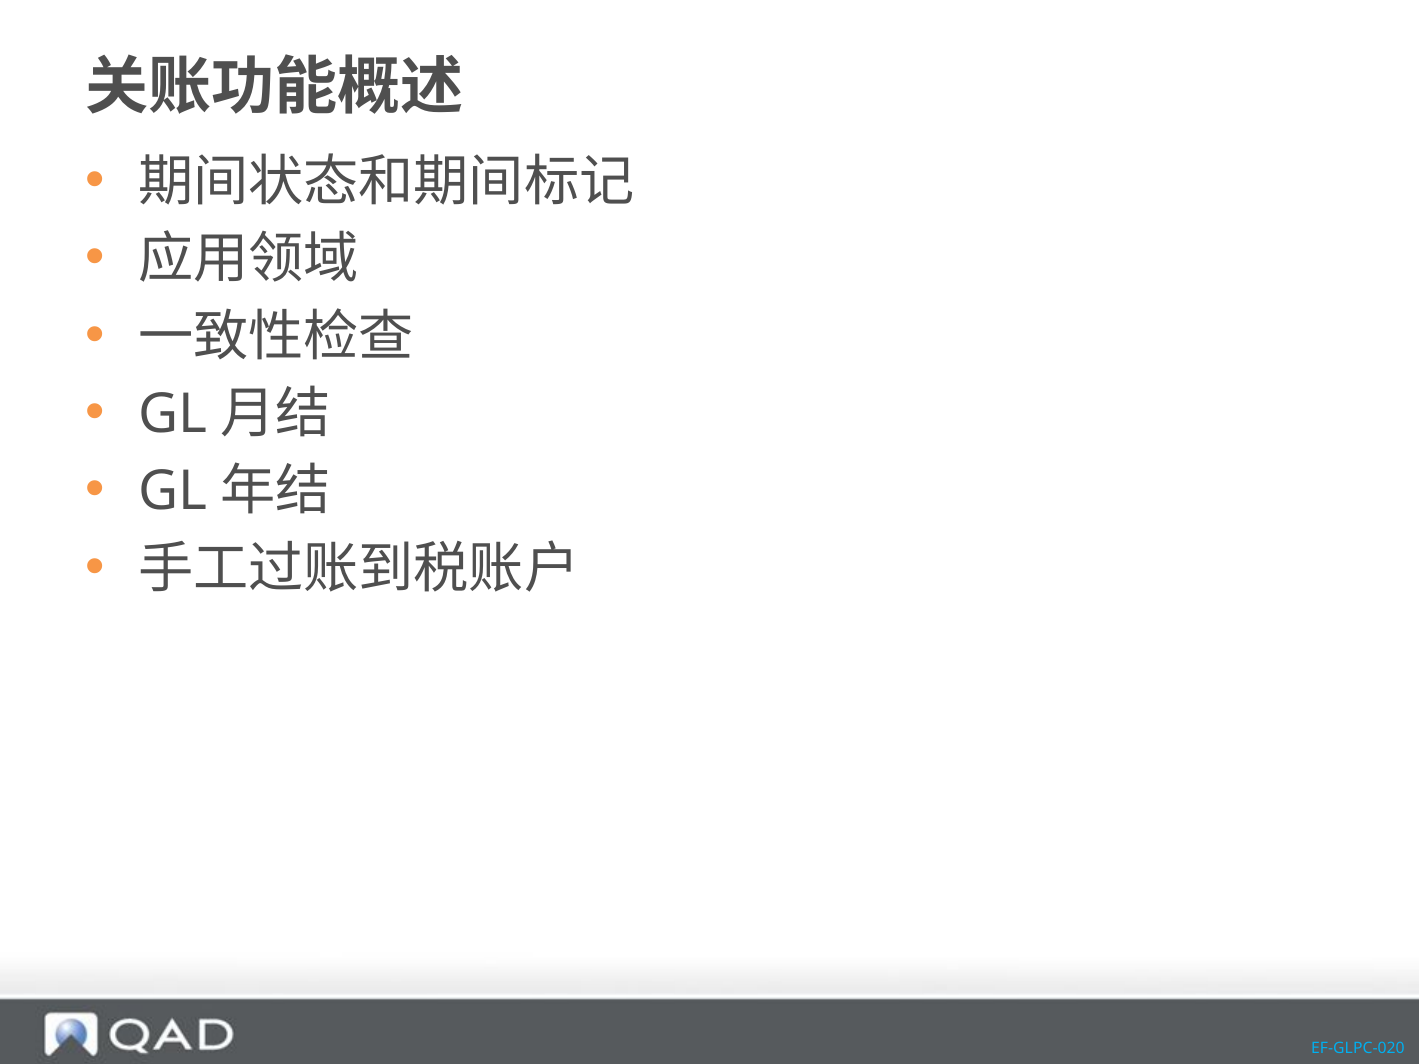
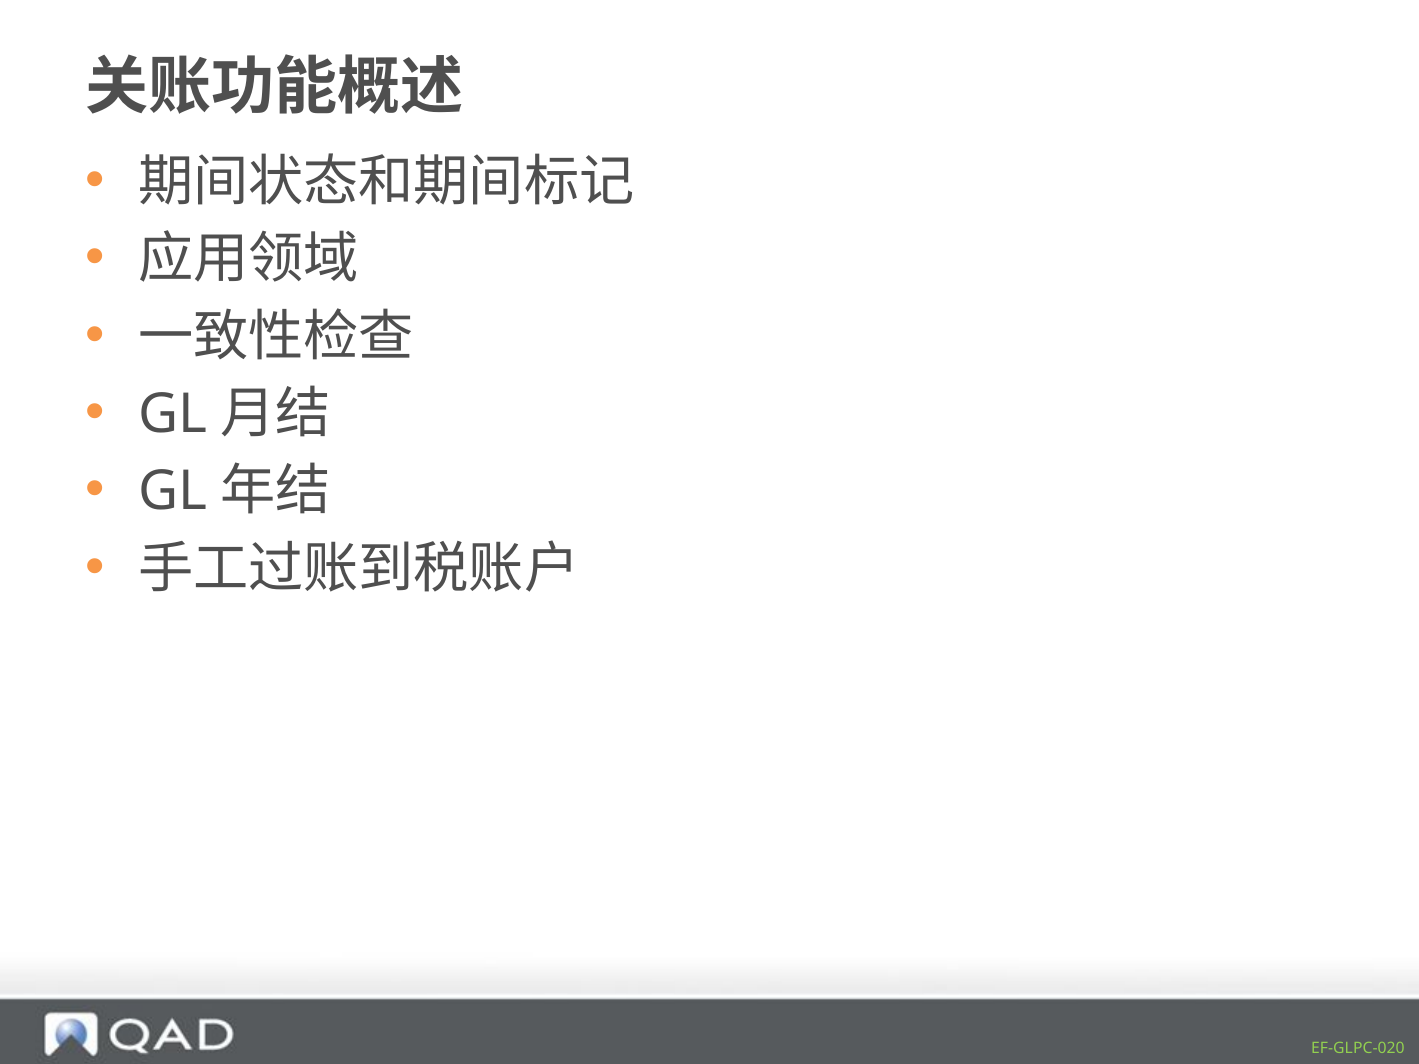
EF-GLPC-020 colour: light blue -> light green
